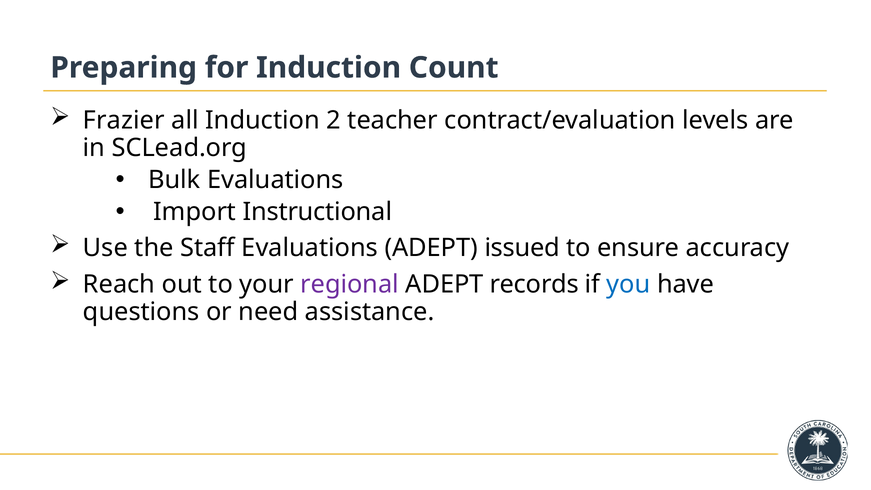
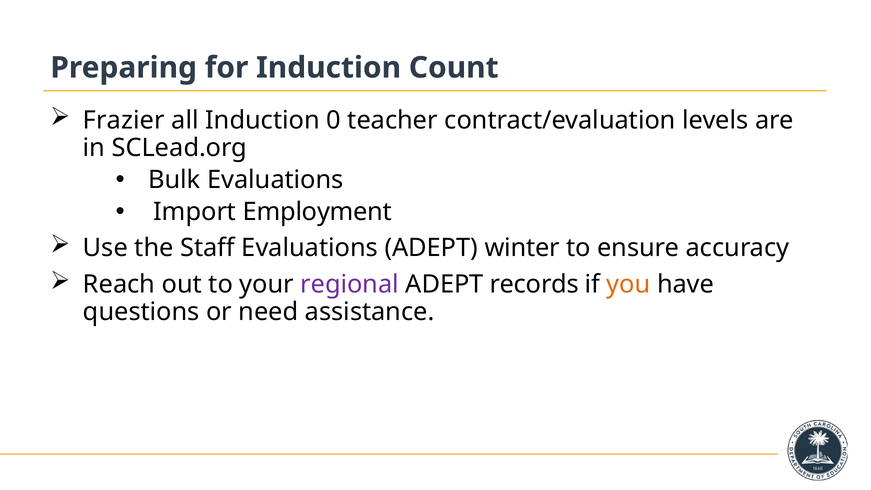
2: 2 -> 0
Instructional: Instructional -> Employment
issued: issued -> winter
you colour: blue -> orange
